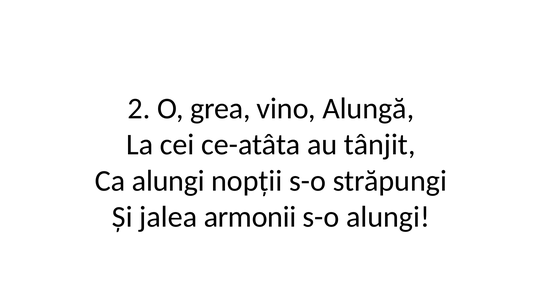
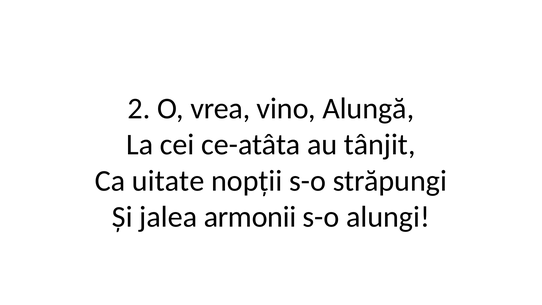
grea: grea -> vrea
Ca alungi: alungi -> uitate
